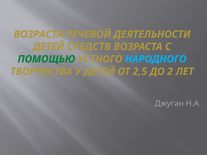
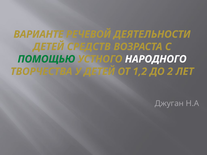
ВОЗРАСТА at (39, 34): ВОЗРАСТА -> ВАРИАНТЕ
НАРОДНОГО colour: light blue -> white
2,5: 2,5 -> 1,2
